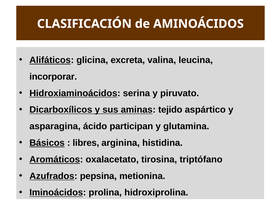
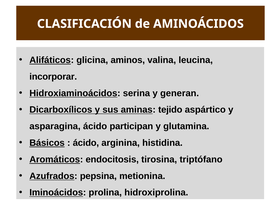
excreta: excreta -> aminos
piruvato: piruvato -> generan
libres at (86, 143): libres -> ácido
oxalacetato: oxalacetato -> endocitosis
